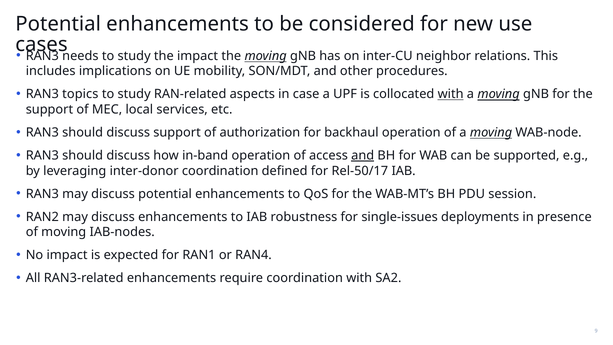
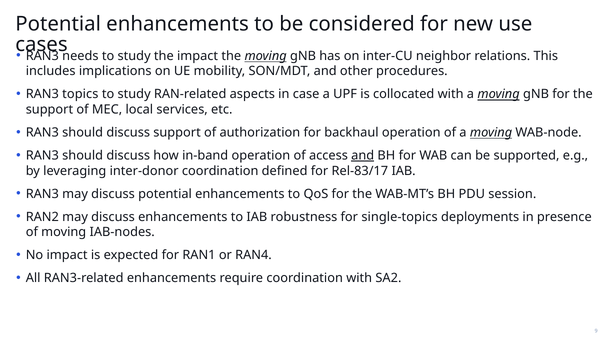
with at (451, 94) underline: present -> none
Rel-50/17: Rel-50/17 -> Rel-83/17
single-issues: single-issues -> single-topics
